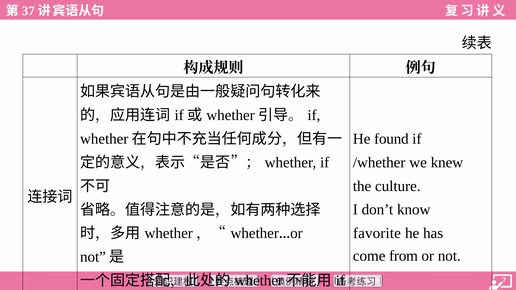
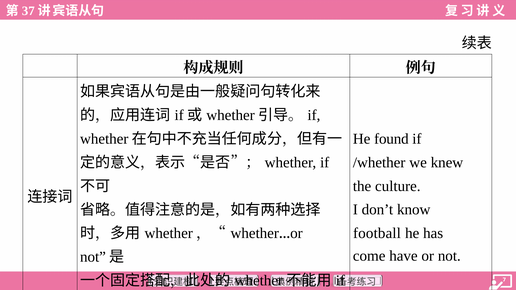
favorite: favorite -> football
from: from -> have
